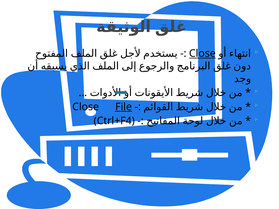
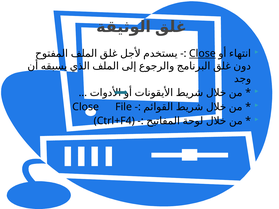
File underline: present -> none
